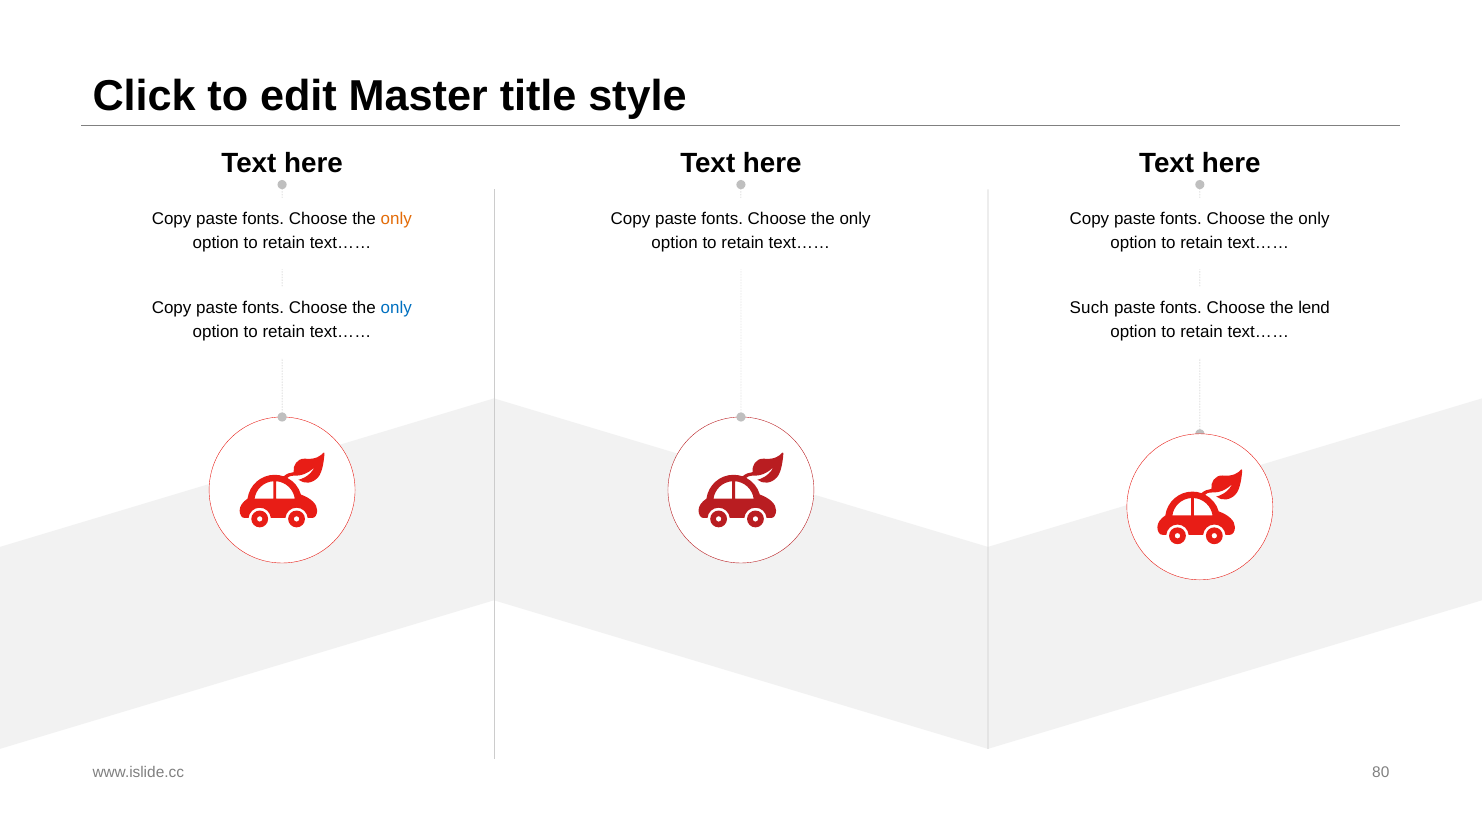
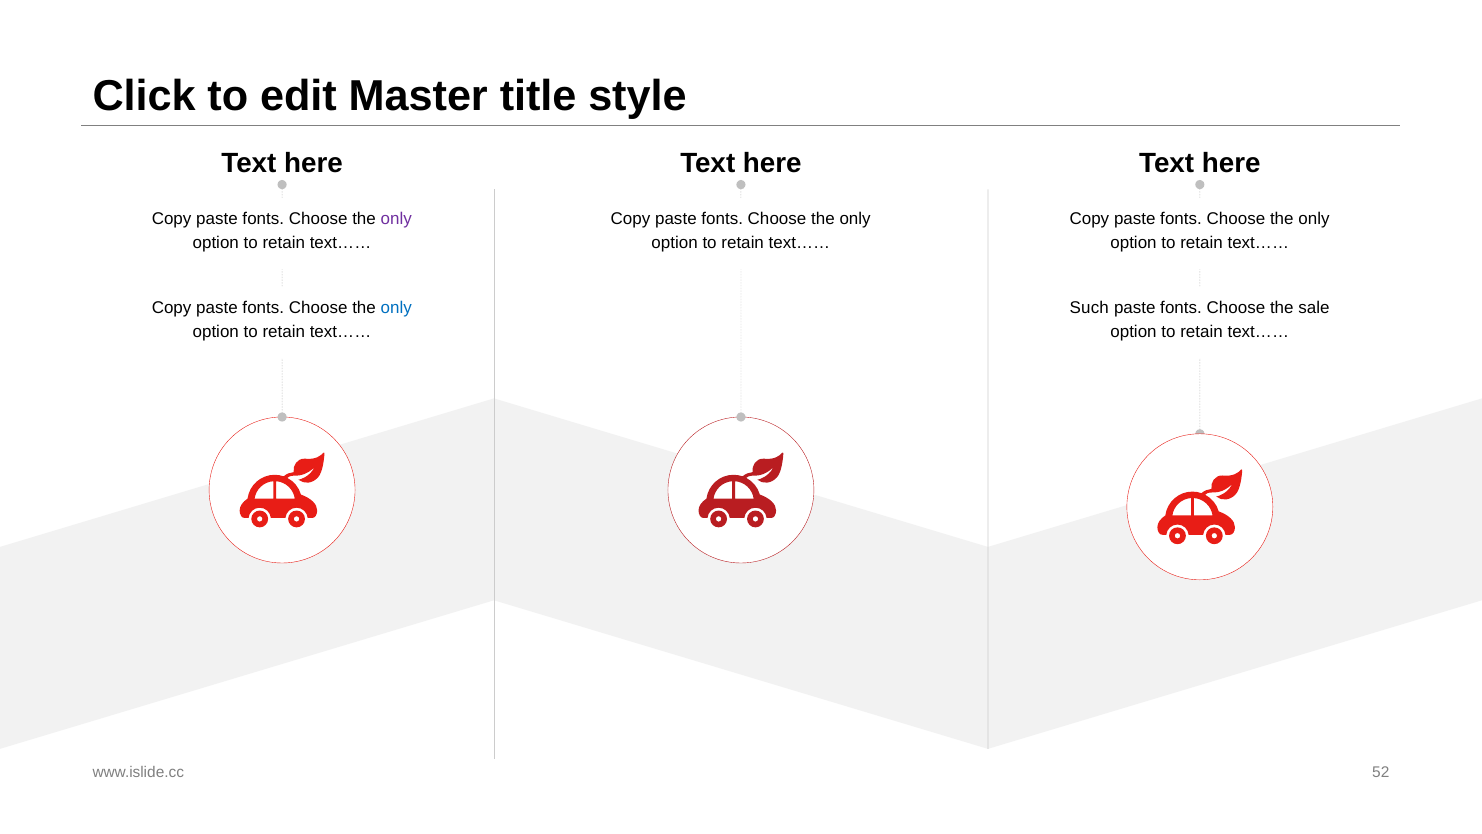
only at (396, 219) colour: orange -> purple
lend: lend -> sale
80: 80 -> 52
